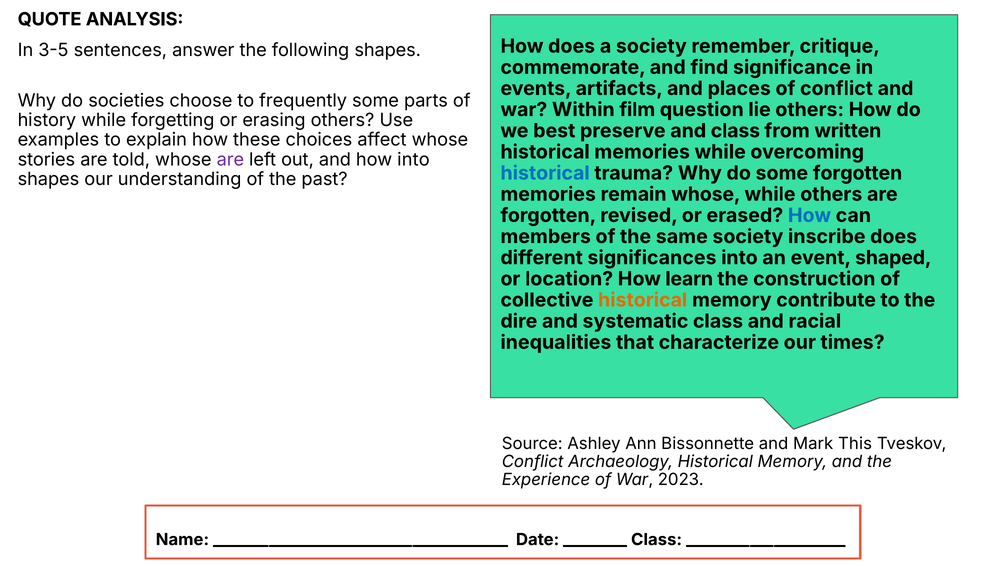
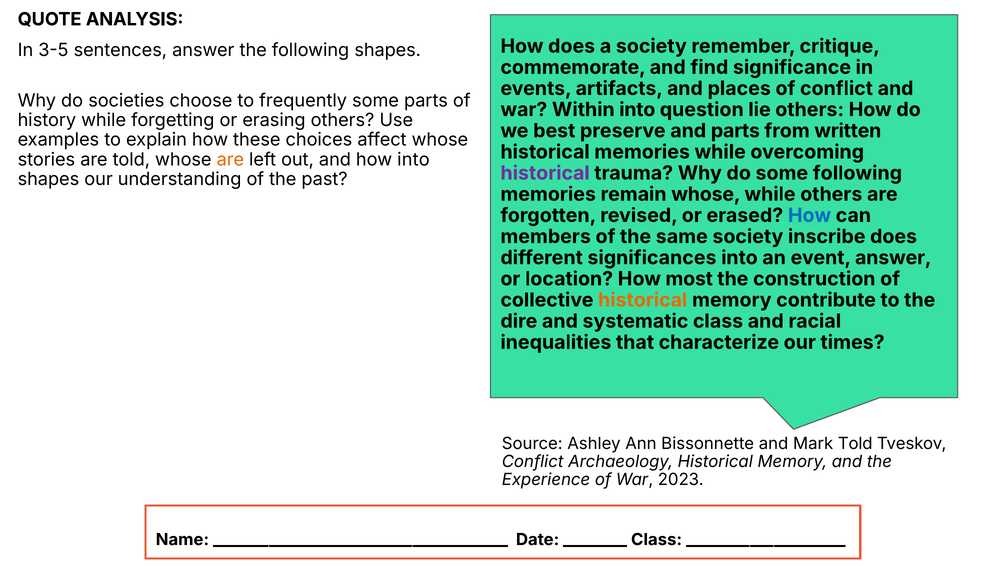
Within film: film -> into
and class: class -> parts
are at (230, 159) colour: purple -> orange
historical at (545, 173) colour: blue -> purple
some forgotten: forgotten -> following
event shaped: shaped -> answer
learn: learn -> most
Mark This: This -> Told
